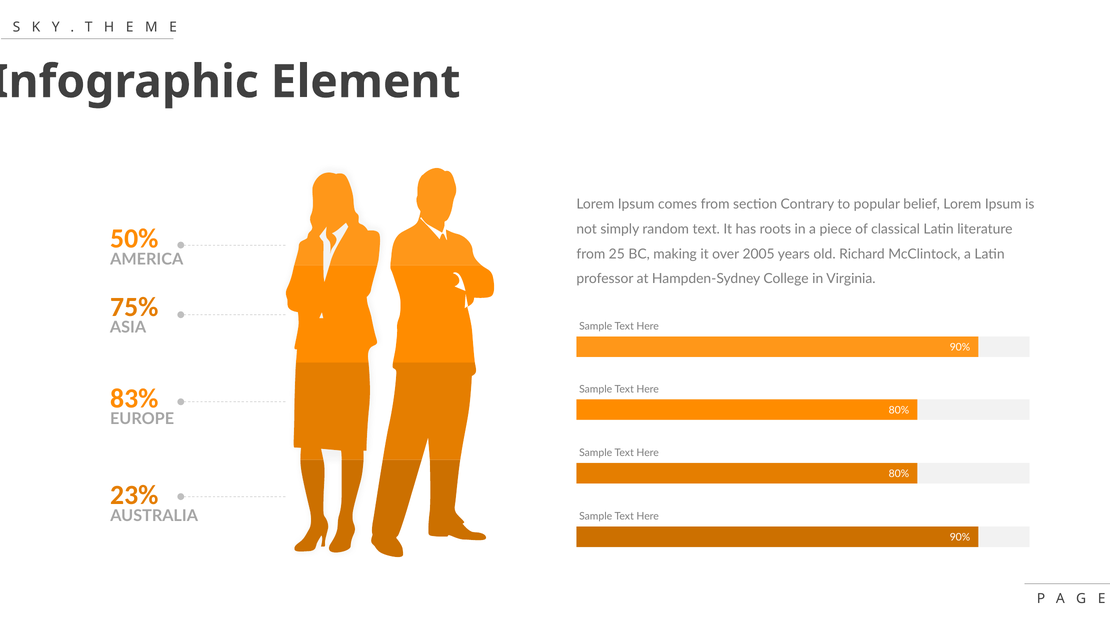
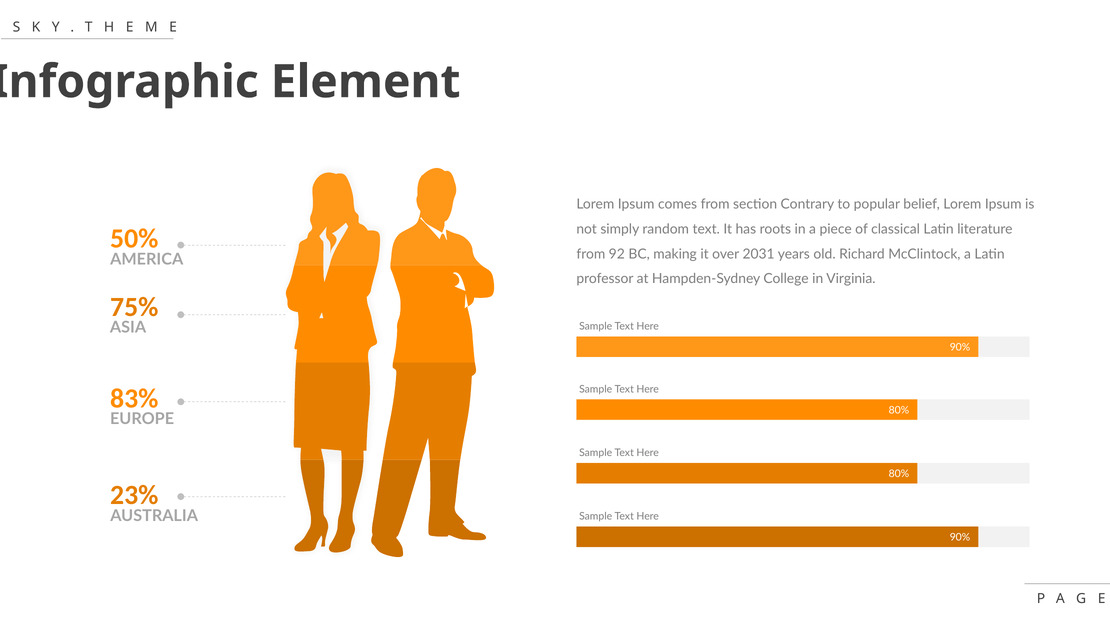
25: 25 -> 92
2005: 2005 -> 2031
